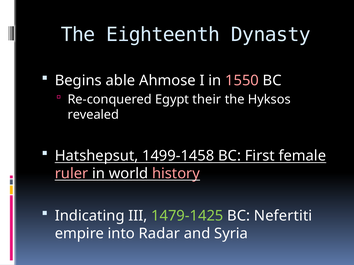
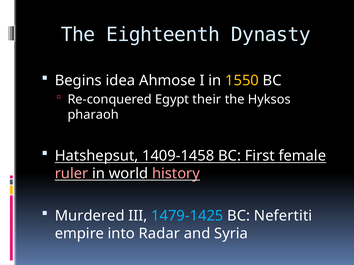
able: able -> idea
1550 colour: pink -> yellow
revealed: revealed -> pharaoh
1499-1458: 1499-1458 -> 1409-1458
Indicating: Indicating -> Murdered
1479-1425 colour: light green -> light blue
